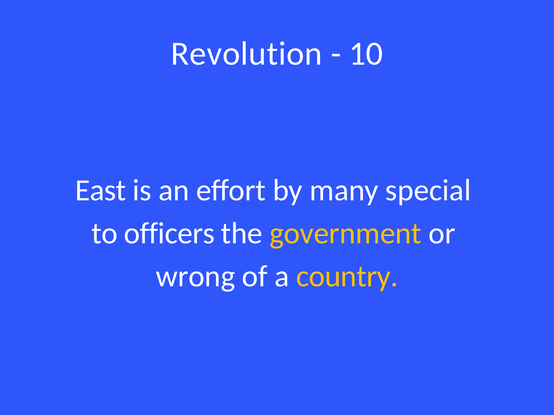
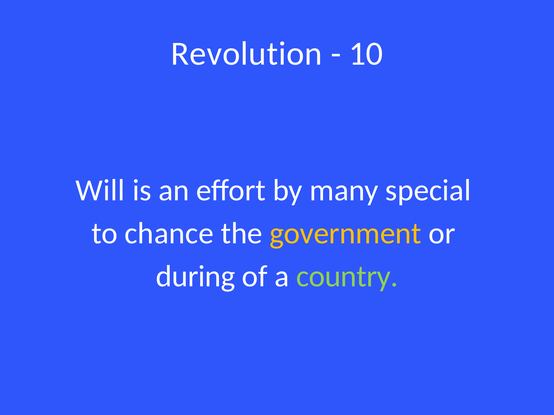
East: East -> Will
officers: officers -> chance
wrong: wrong -> during
country colour: yellow -> light green
